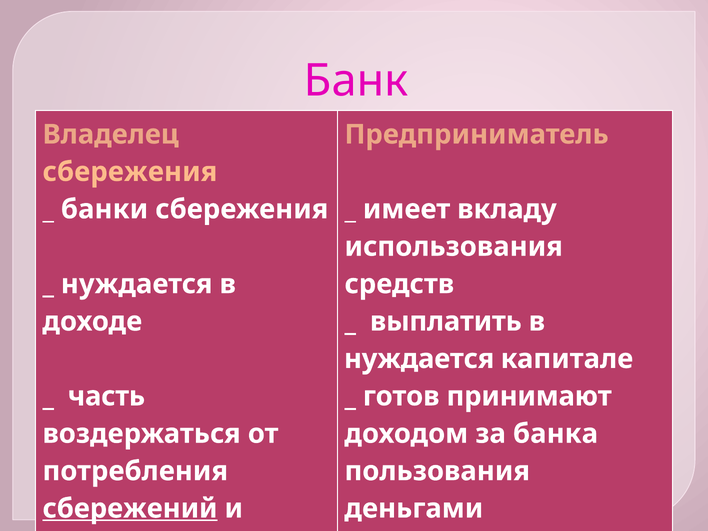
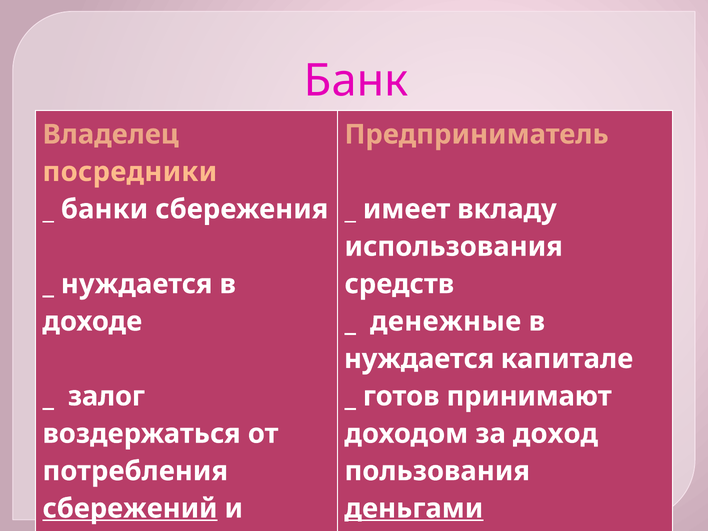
сбережения at (130, 172): сбережения -> посредники
выплатить: выплатить -> денежные
часть: часть -> залог
банка: банка -> доход
деньгами underline: none -> present
